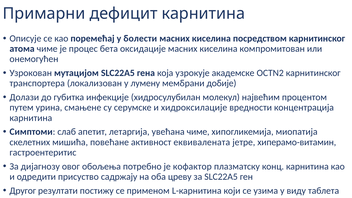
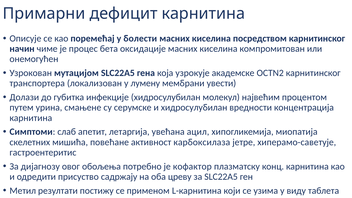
атома: атома -> начин
добије: добије -> увести
и хидроксилације: хидроксилације -> хидросулубилан
увећана чиме: чиме -> ацил
еквивалената: еквивалената -> карбоксилаза
хиперамо-витамин: хиперамо-витамин -> хиперамо-саветује
Другог: Другог -> Метил
